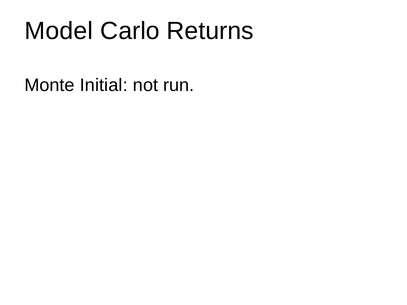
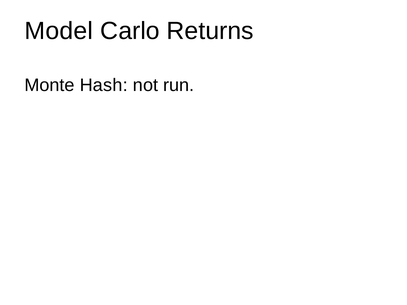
Initial: Initial -> Hash
